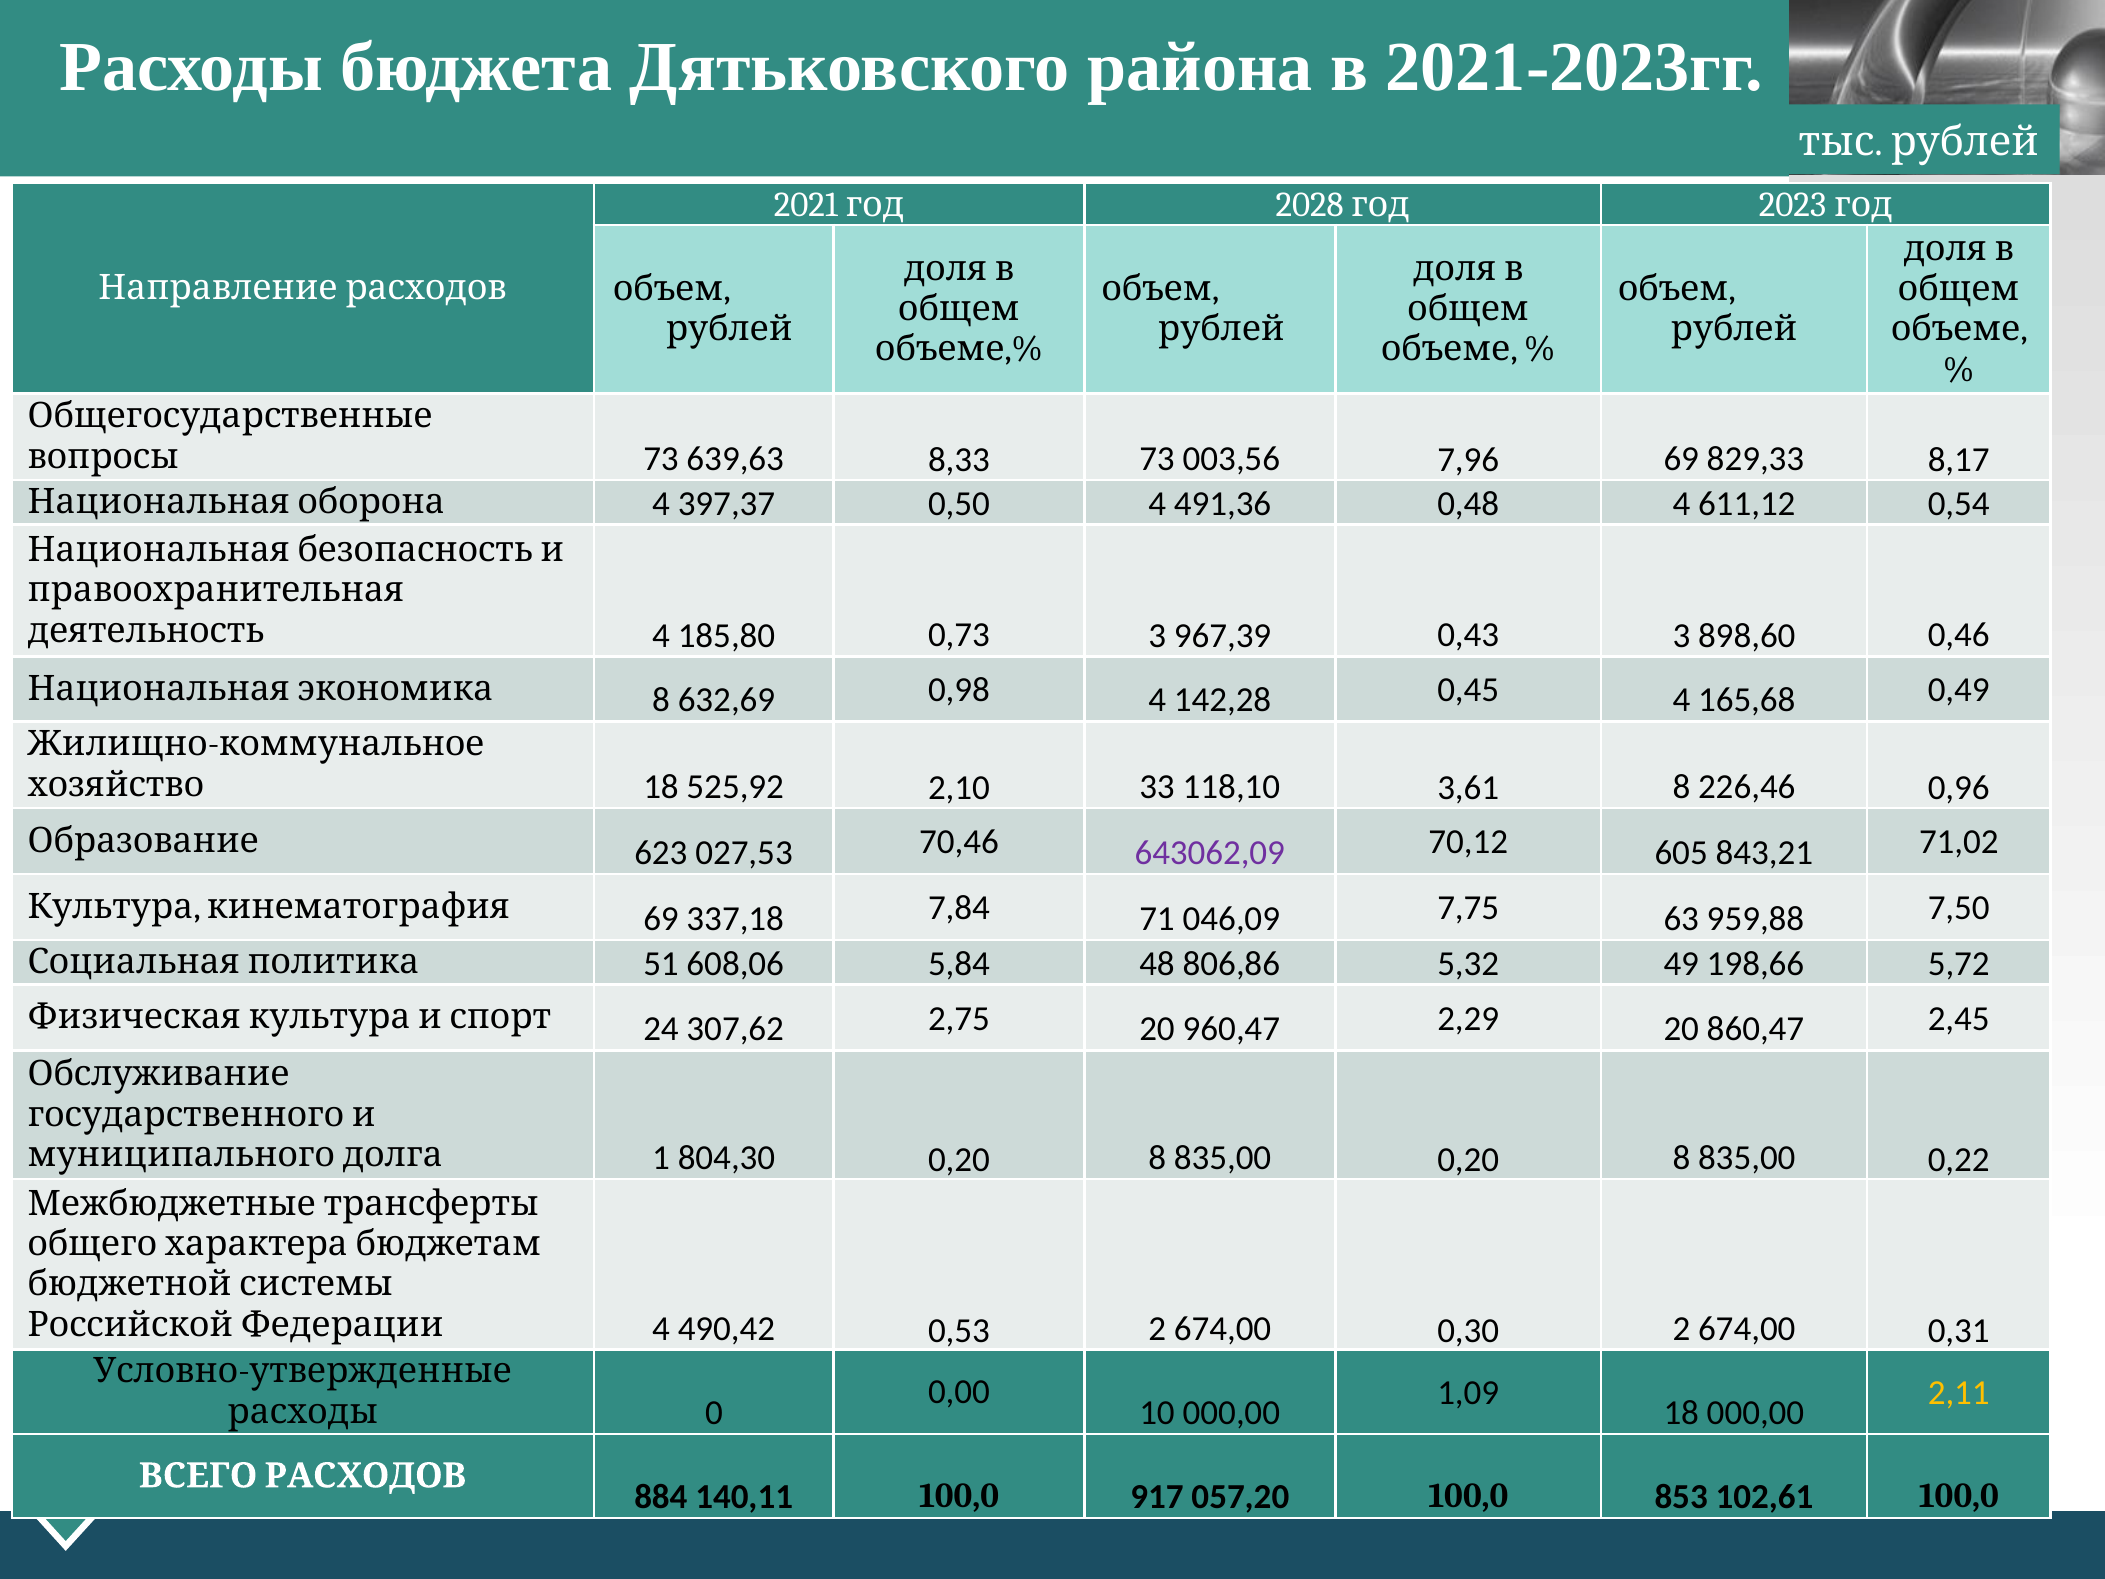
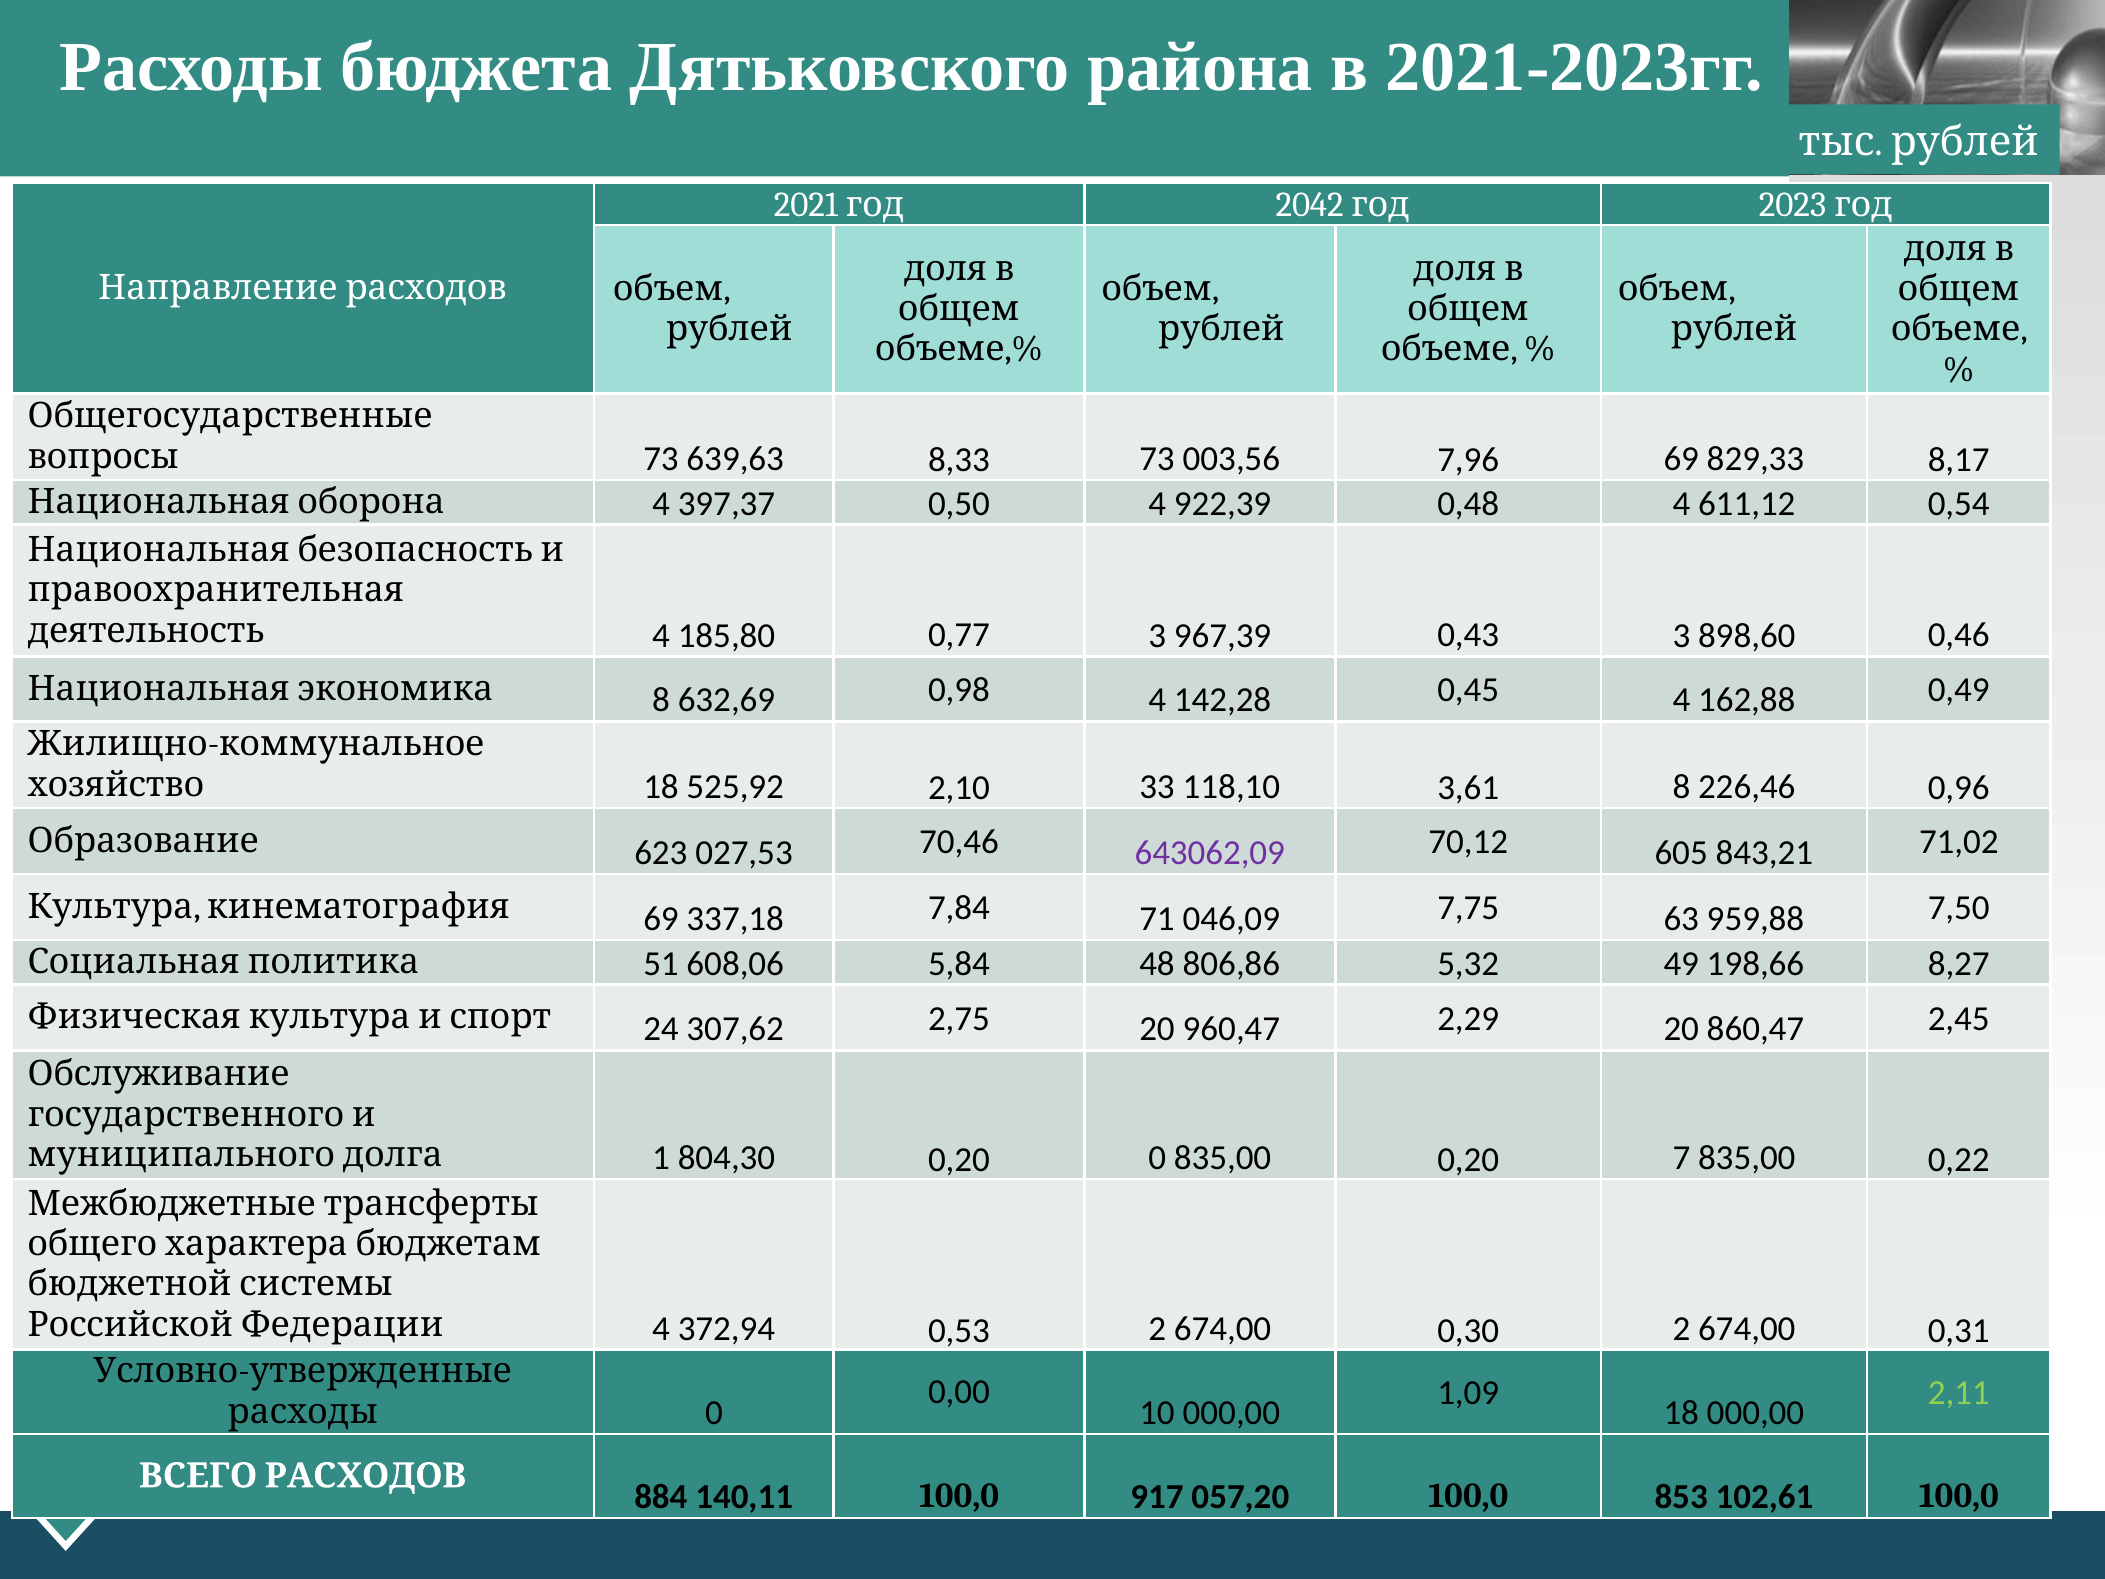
2028: 2028 -> 2042
491,36: 491,36 -> 922,39
0,73: 0,73 -> 0,77
165,68: 165,68 -> 162,88
5,72: 5,72 -> 8,27
804,30 0,20 8: 8 -> 0
835,00 0,20 8: 8 -> 7
490,42: 490,42 -> 372,94
2,11 colour: yellow -> light green
